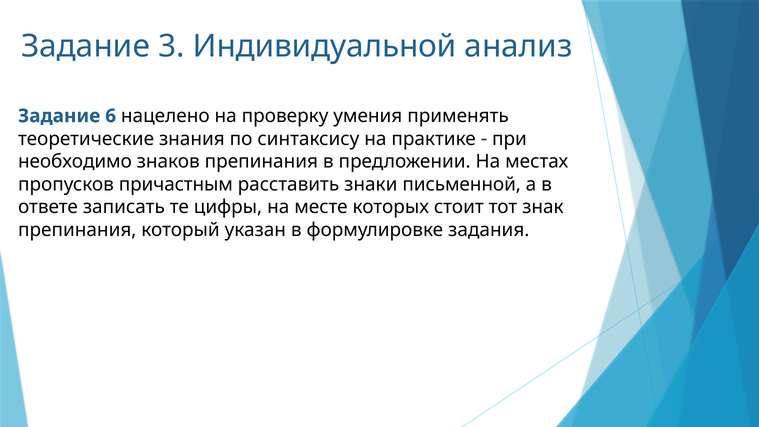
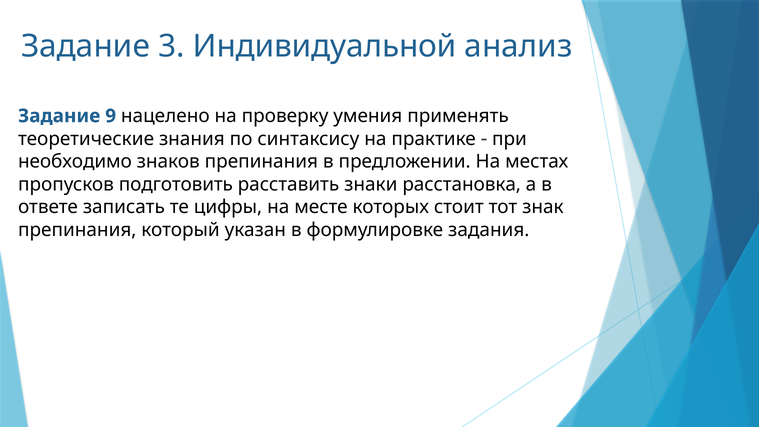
6: 6 -> 9
причастным: причастным -> подготовить
письменной: письменной -> расстановка
